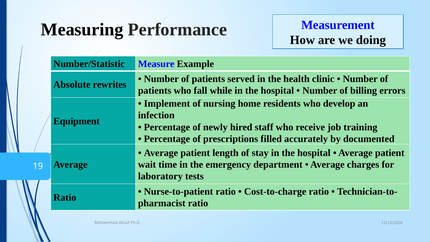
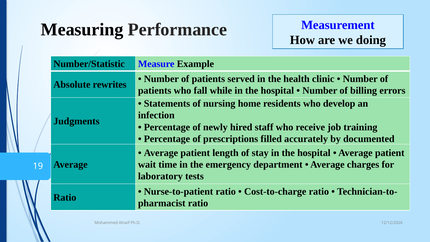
Implement: Implement -> Statements
Equipment: Equipment -> Judgments
